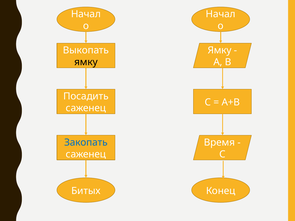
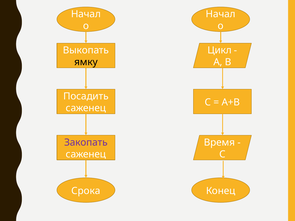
Ямку at (220, 50): Ямку -> Цикл
Закопать colour: blue -> purple
Битых: Битых -> Срока
